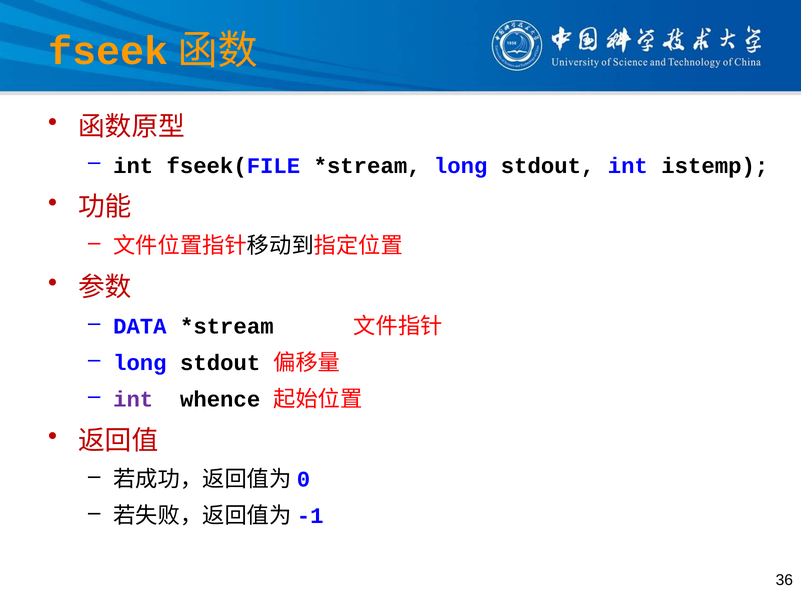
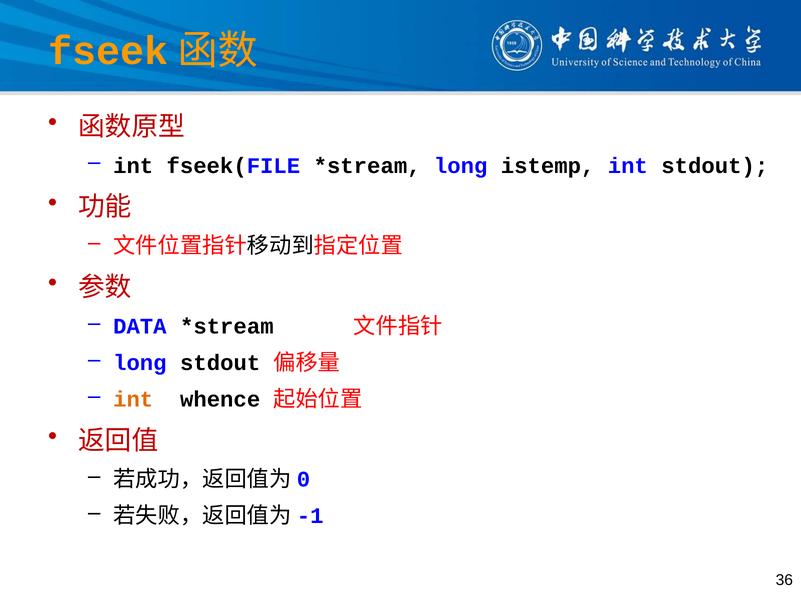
stdout at (548, 166): stdout -> istemp
int istemp: istemp -> stdout
int at (133, 399) colour: purple -> orange
